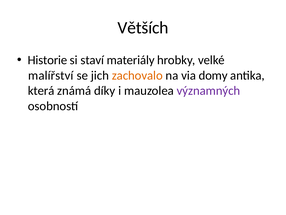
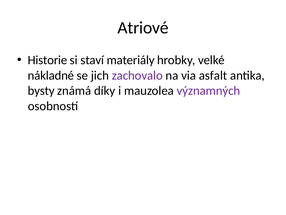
Větších: Větších -> Atriové
malířství: malířství -> nákladné
zachovalo colour: orange -> purple
domy: domy -> asfalt
která: která -> bysty
